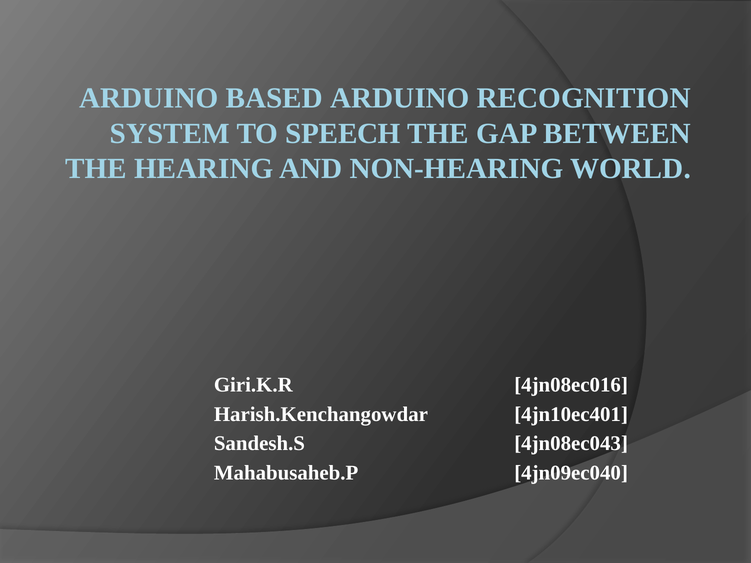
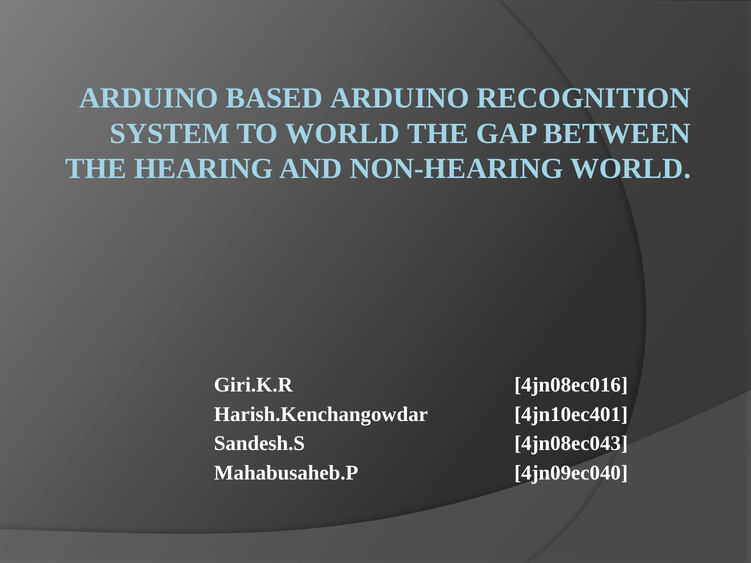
TO SPEECH: SPEECH -> WORLD
